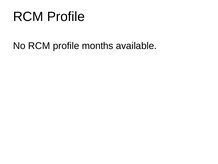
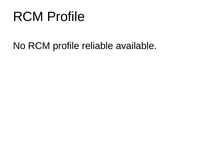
months: months -> reliable
